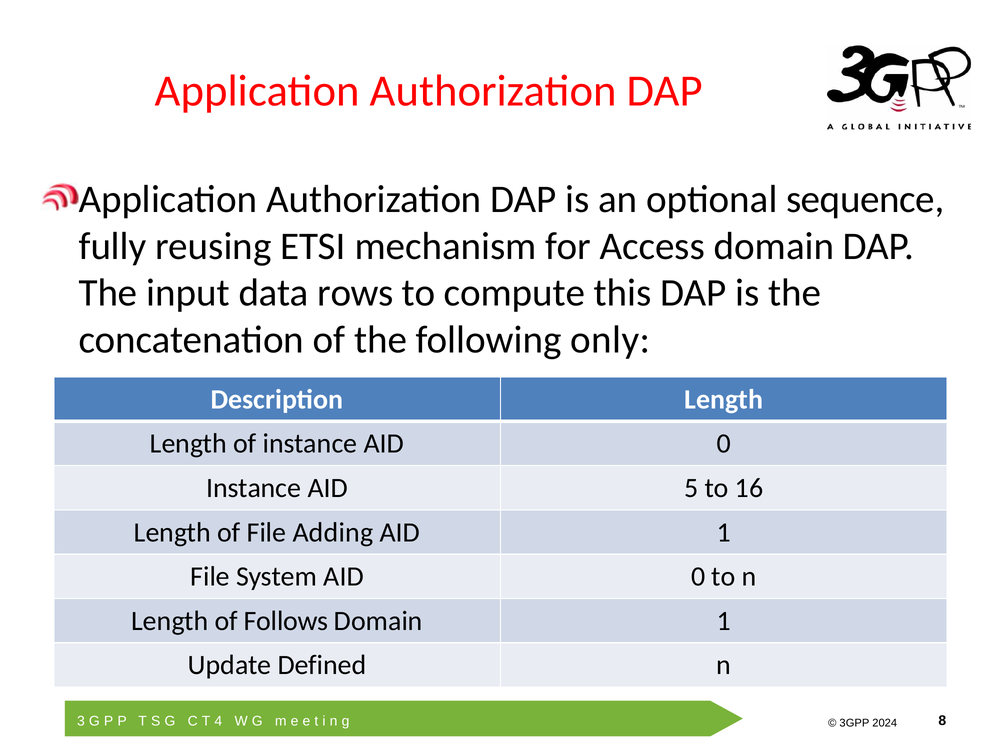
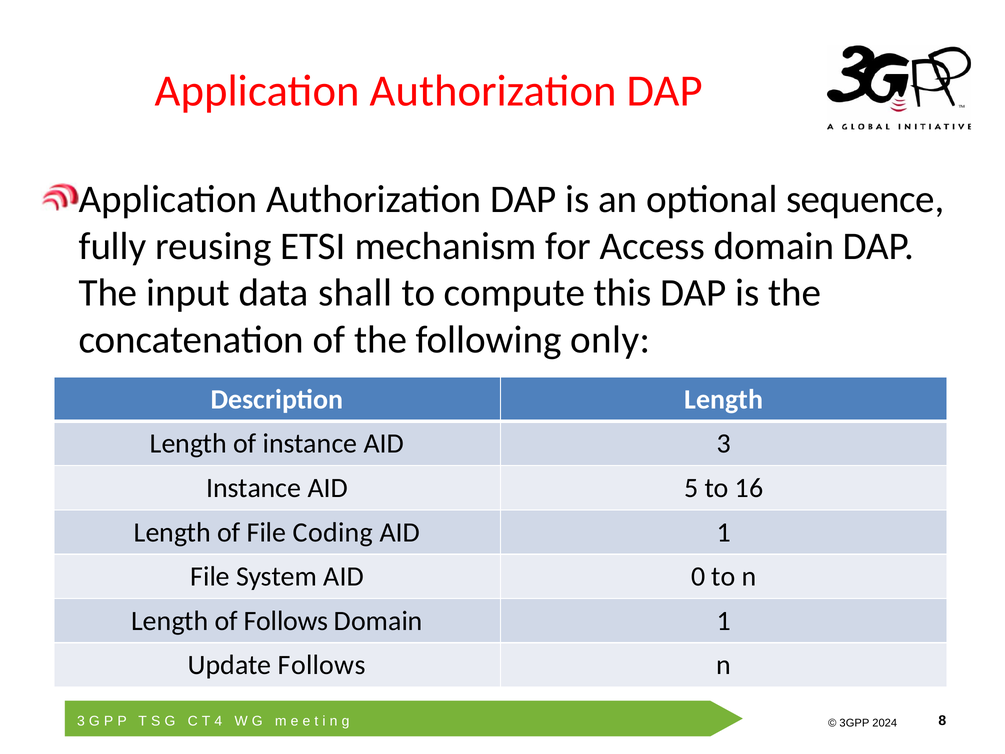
rows: rows -> shall
instance AID 0: 0 -> 3
Adding: Adding -> Coding
Update Defined: Defined -> Follows
